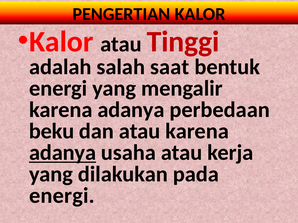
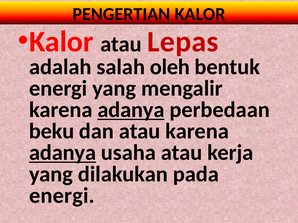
Tinggi: Tinggi -> Lepas
saat: saat -> oleh
adanya at (131, 110) underline: none -> present
